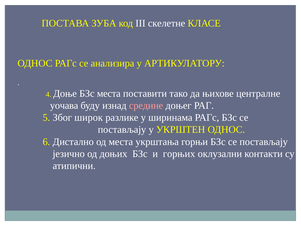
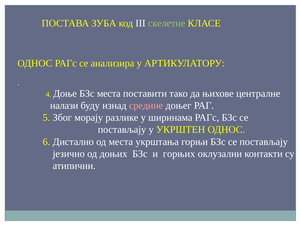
скелетне colour: white -> light green
уочава: уочава -> налази
широк: широк -> морају
